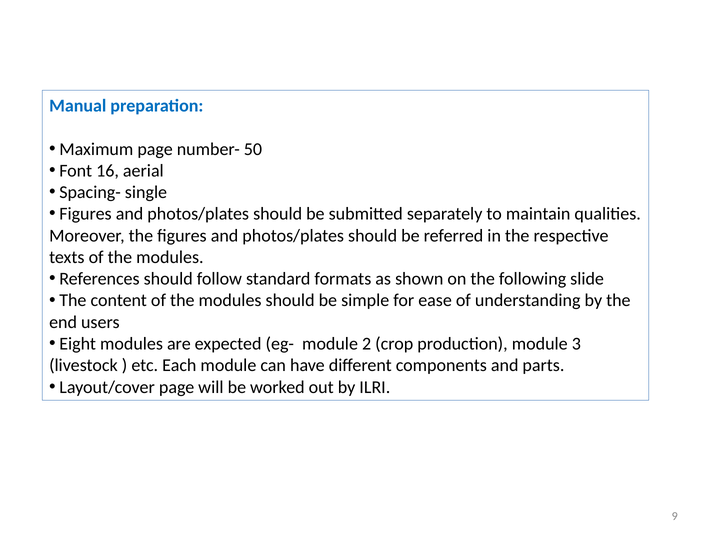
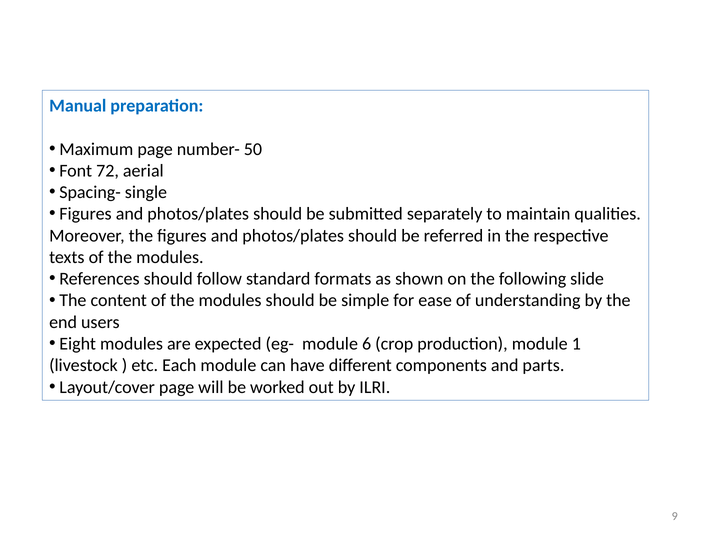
16: 16 -> 72
2: 2 -> 6
3: 3 -> 1
